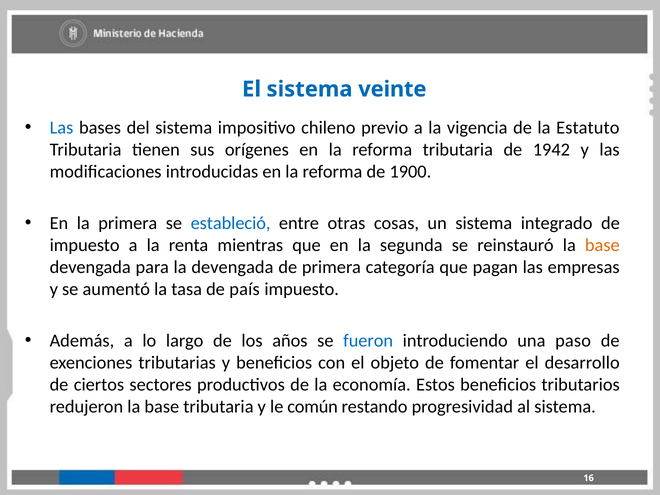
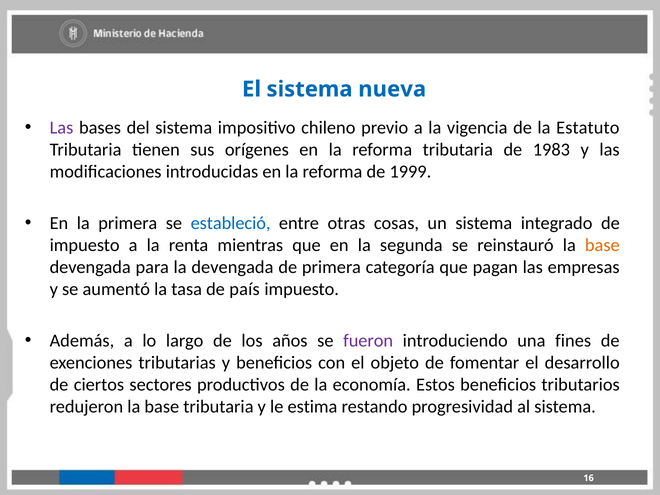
veinte: veinte -> nueva
Las at (61, 128) colour: blue -> purple
1942: 1942 -> 1983
1900: 1900 -> 1999
fueron colour: blue -> purple
paso: paso -> fines
común: común -> estima
